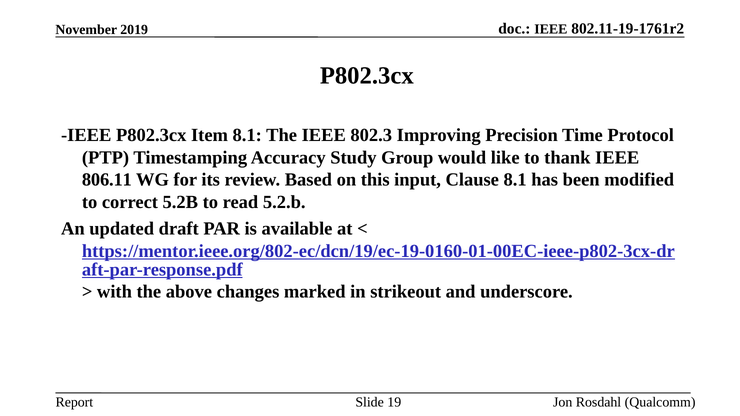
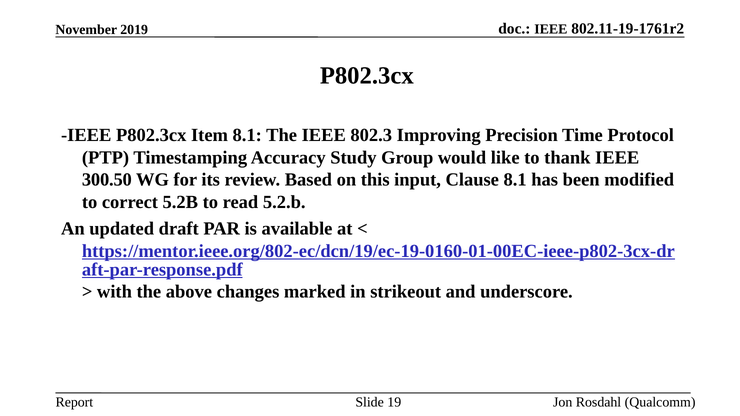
806.11: 806.11 -> 300.50
